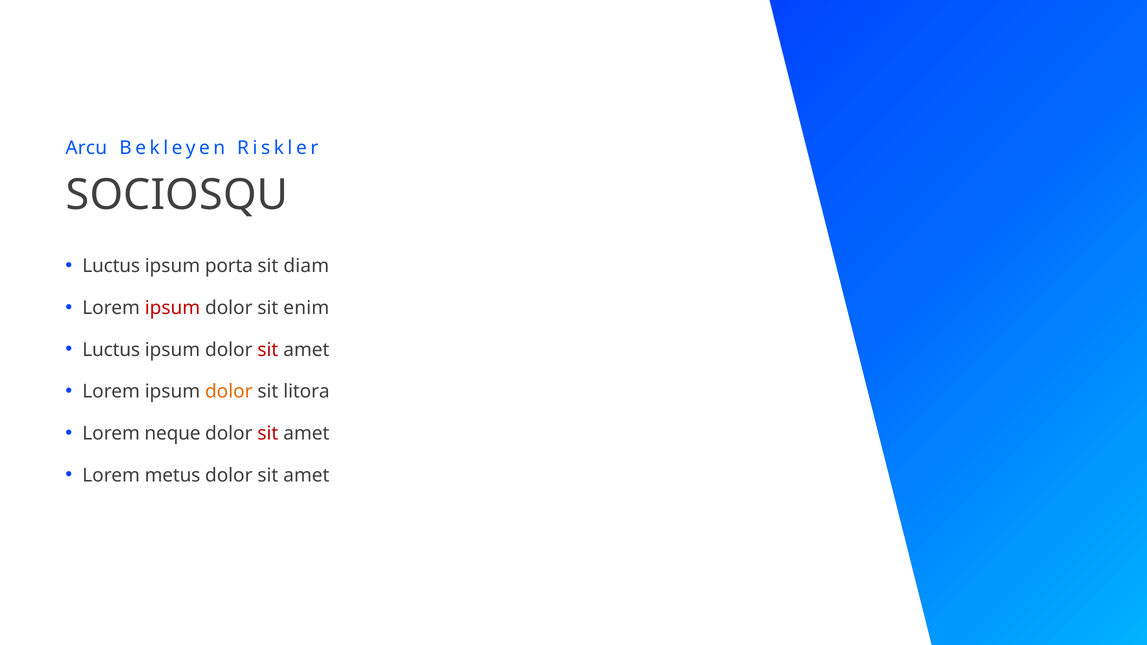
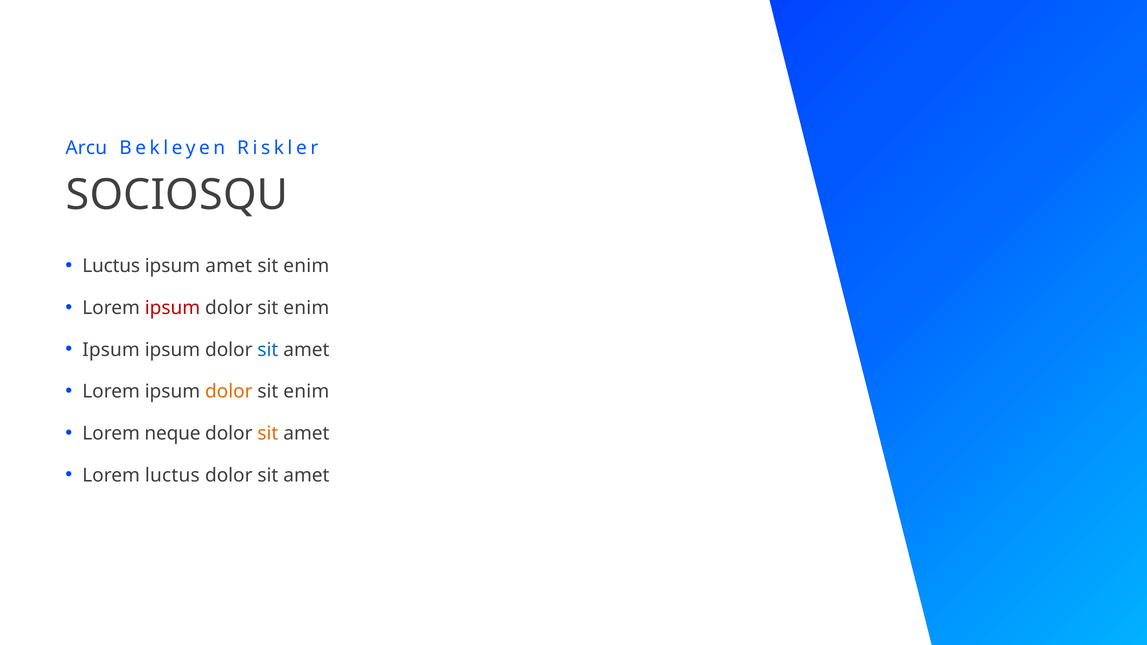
ipsum porta: porta -> amet
diam at (306, 266): diam -> enim
Luctus at (111, 350): Luctus -> Ipsum
sit at (268, 350) colour: red -> blue
litora at (306, 392): litora -> enim
sit at (268, 434) colour: red -> orange
Lorem metus: metus -> luctus
